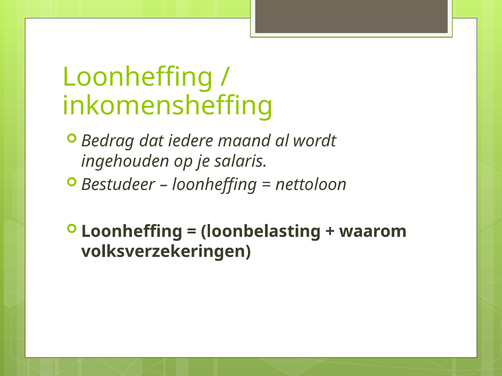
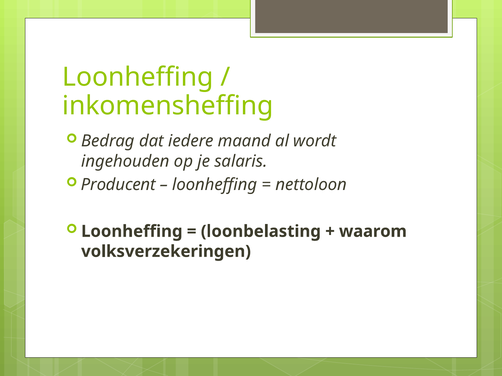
Bestudeer: Bestudeer -> Producent
